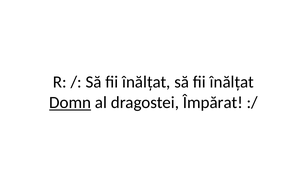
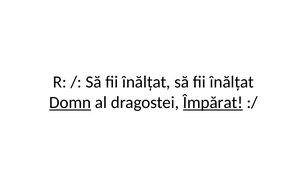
Împărat underline: none -> present
